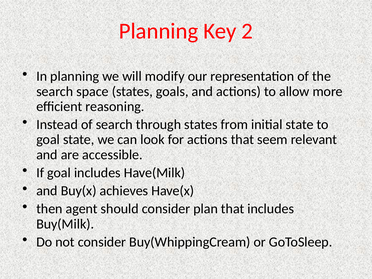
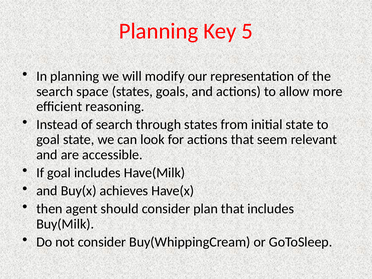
2: 2 -> 5
